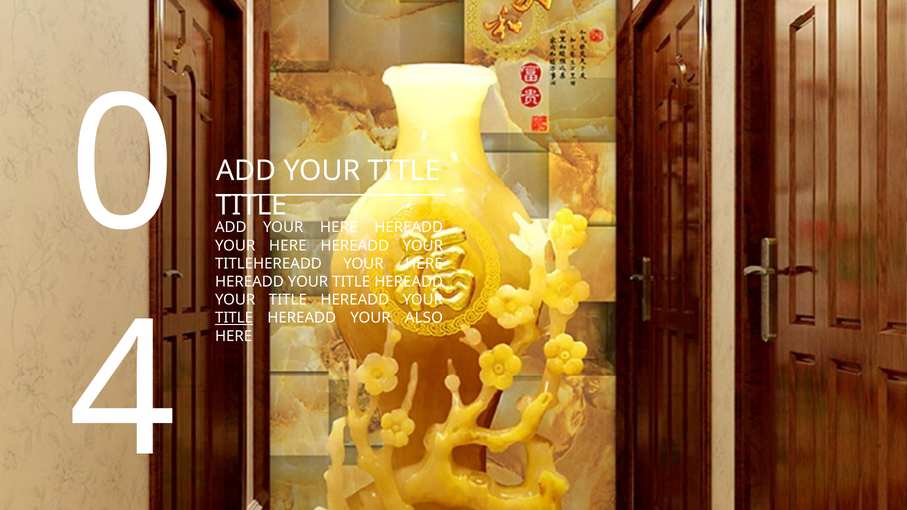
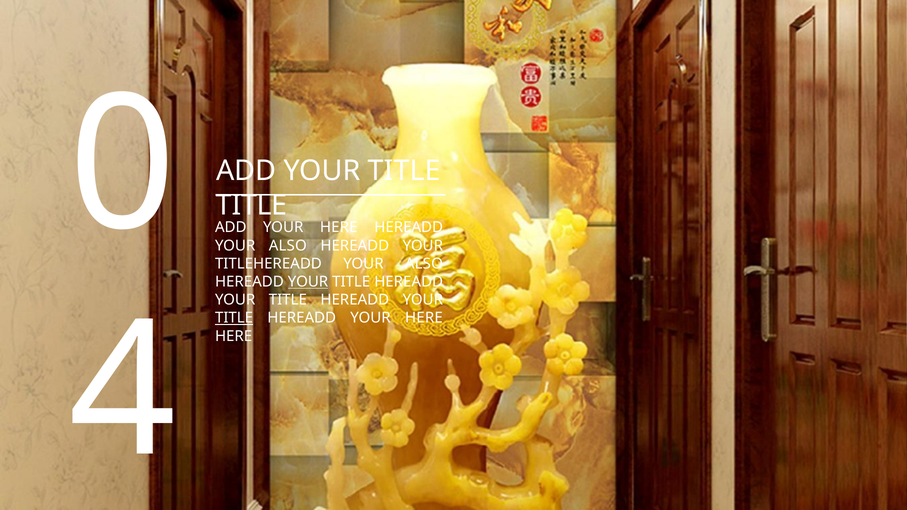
HERE at (288, 246): HERE -> ALSO
TITLEHEREADD YOUR HERE: HERE -> ALSO
YOUR at (308, 282) underline: none -> present
HEREADD YOUR ALSO: ALSO -> HERE
